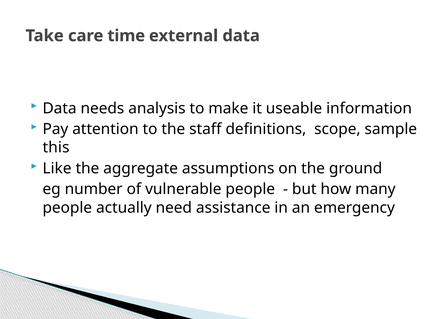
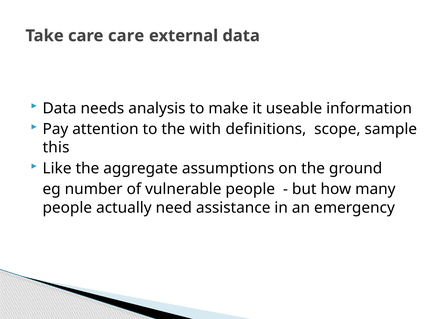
care time: time -> care
staff: staff -> with
